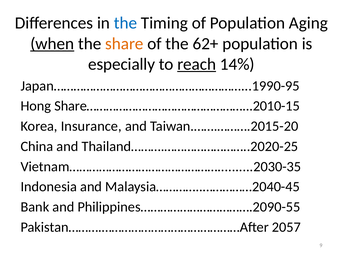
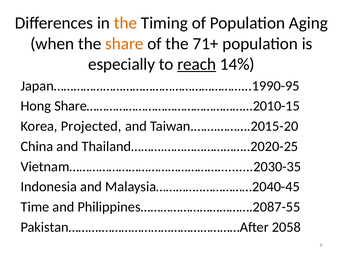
the at (125, 23) colour: blue -> orange
when underline: present -> none
62+: 62+ -> 71+
Insurance: Insurance -> Projected
Bank: Bank -> Time
Philippines…………………………….2090-55: Philippines…………………………….2090-55 -> Philippines…………………………….2087-55
2057: 2057 -> 2058
